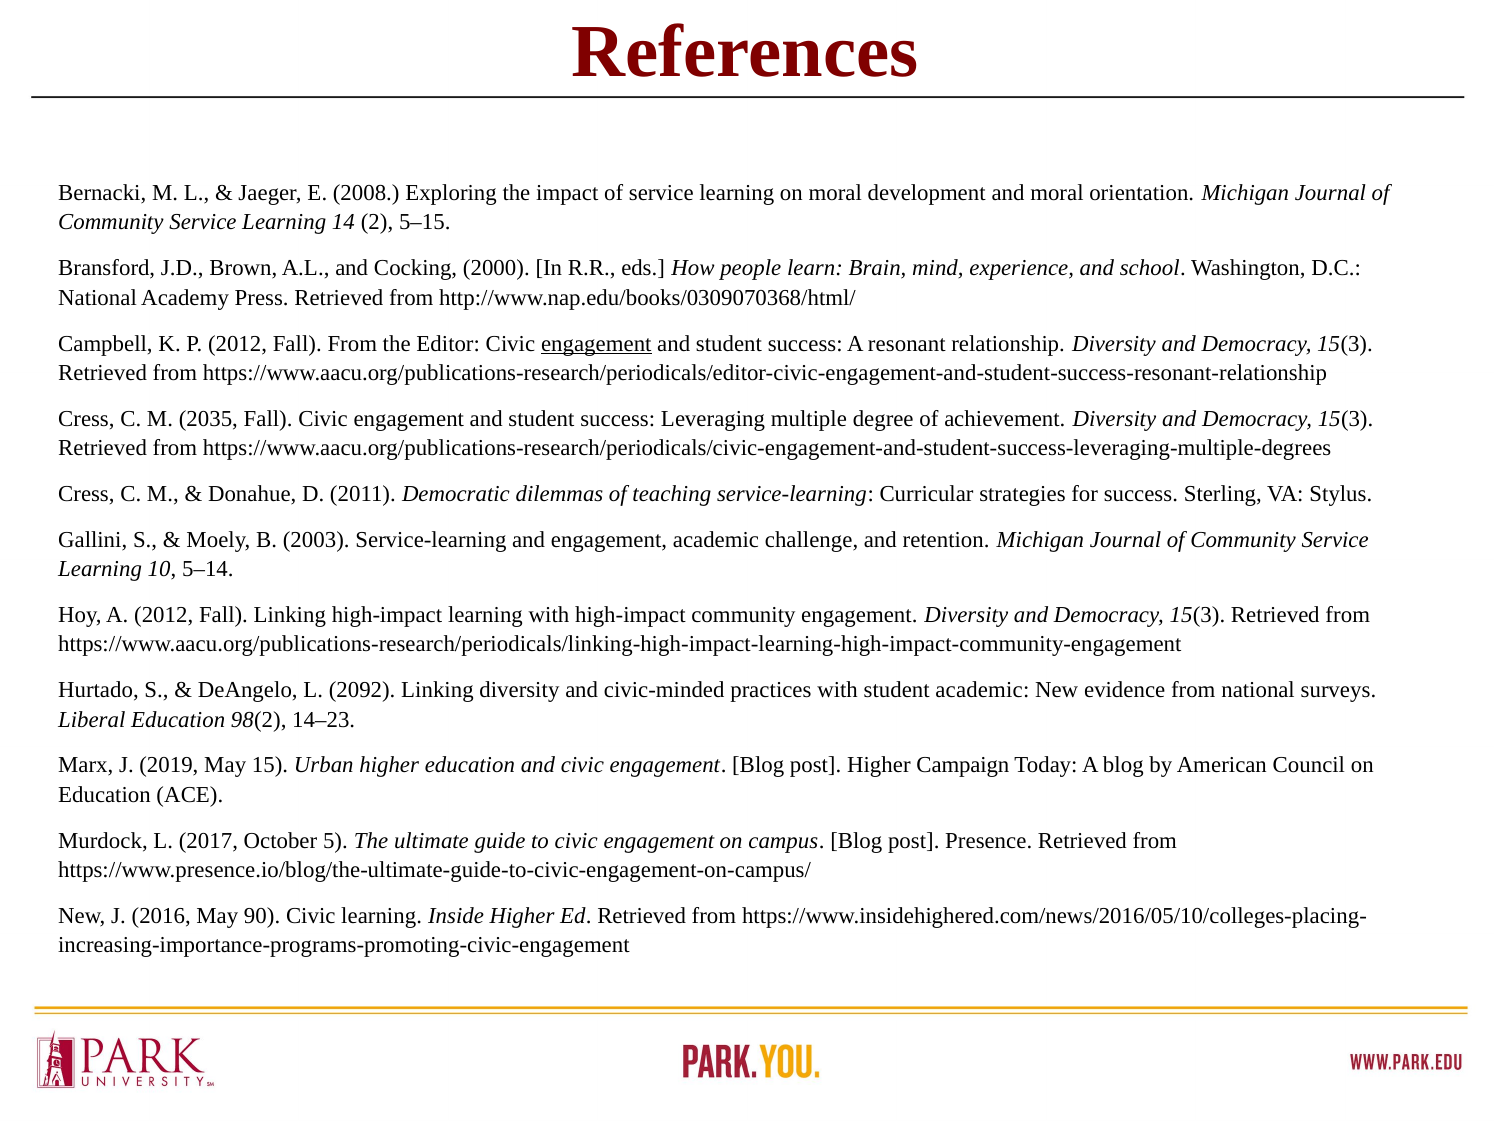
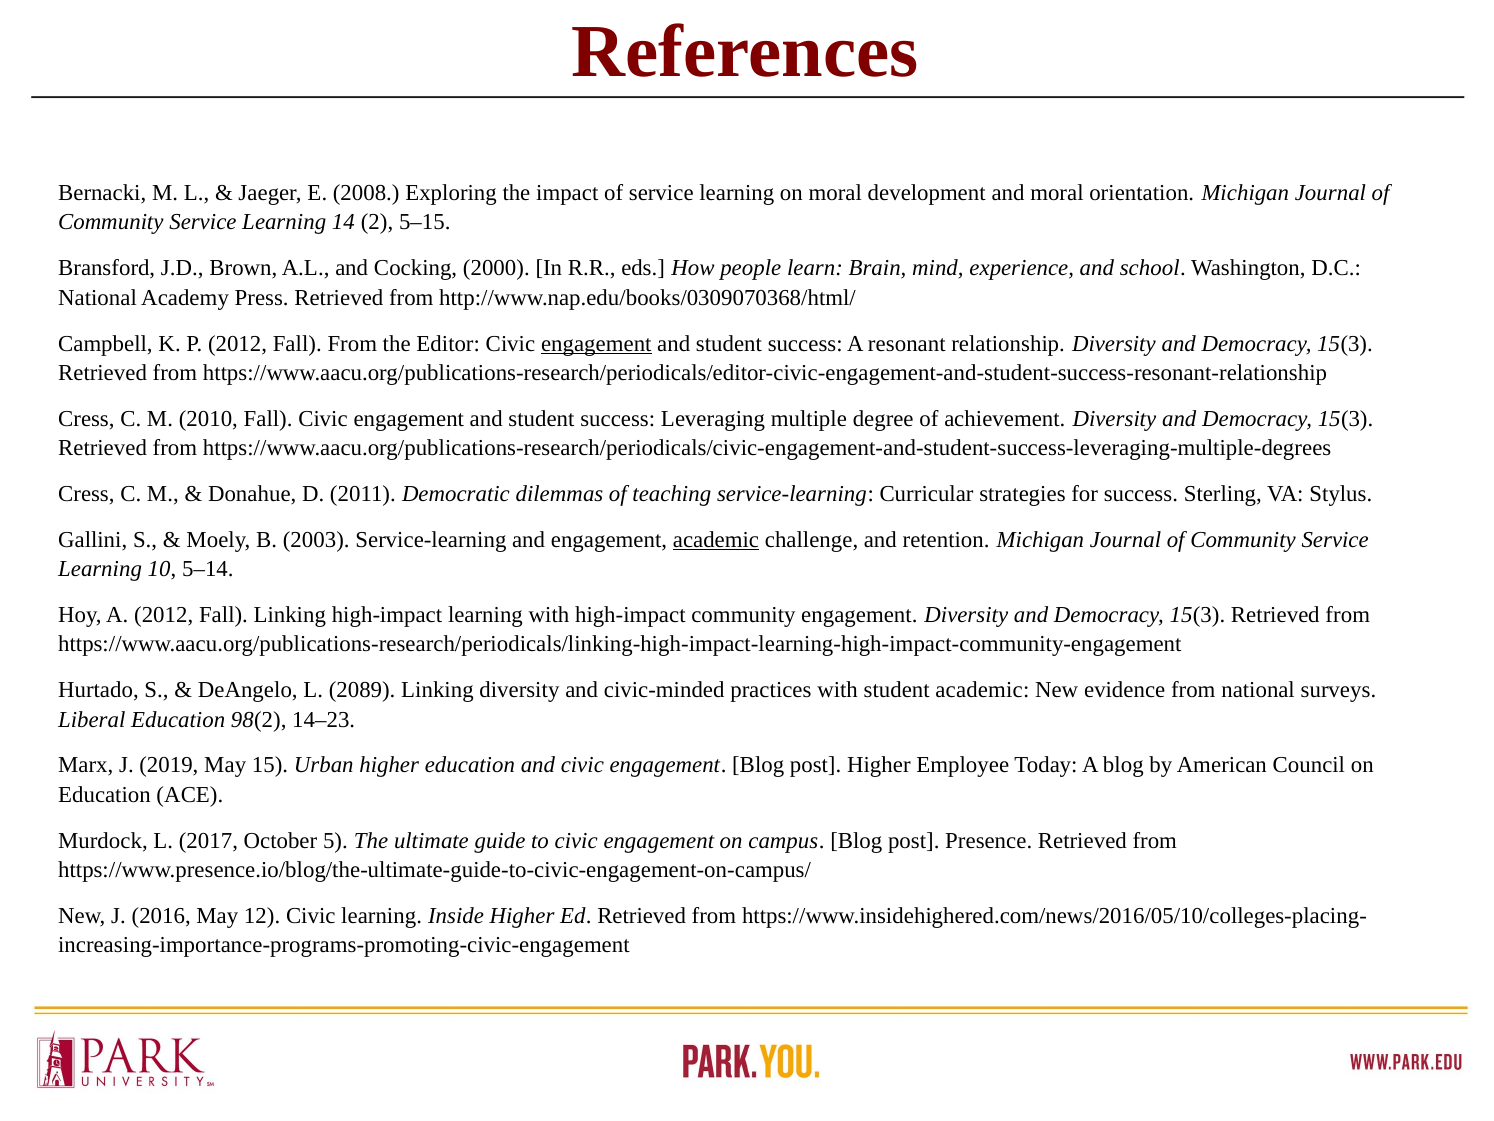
2035: 2035 -> 2010
academic at (716, 540) underline: none -> present
2092: 2092 -> 2089
Campaign: Campaign -> Employee
90: 90 -> 12
